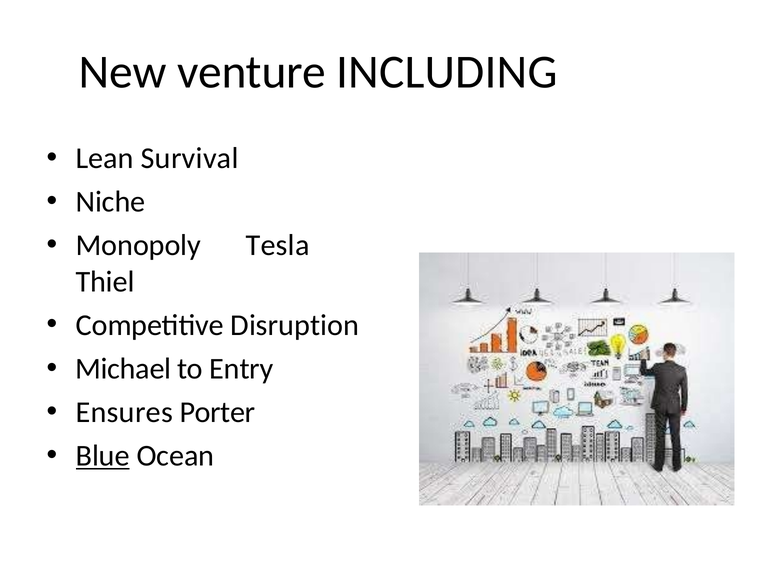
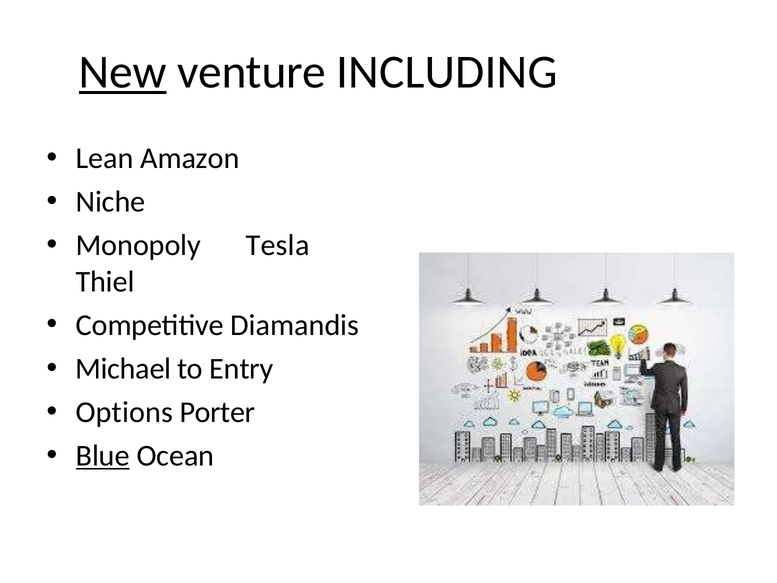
New underline: none -> present
Survival: Survival -> Amazon
Disruption: Disruption -> Diamandis
Ensures: Ensures -> Options
